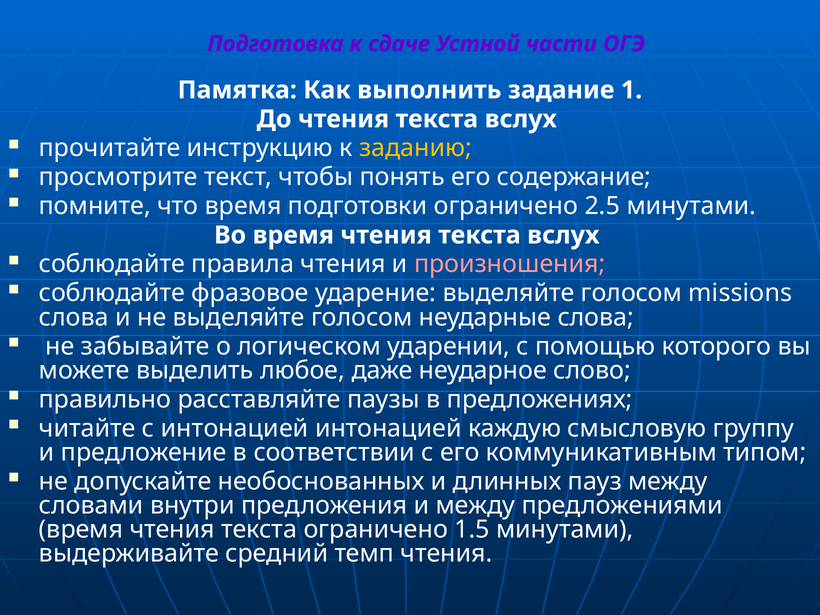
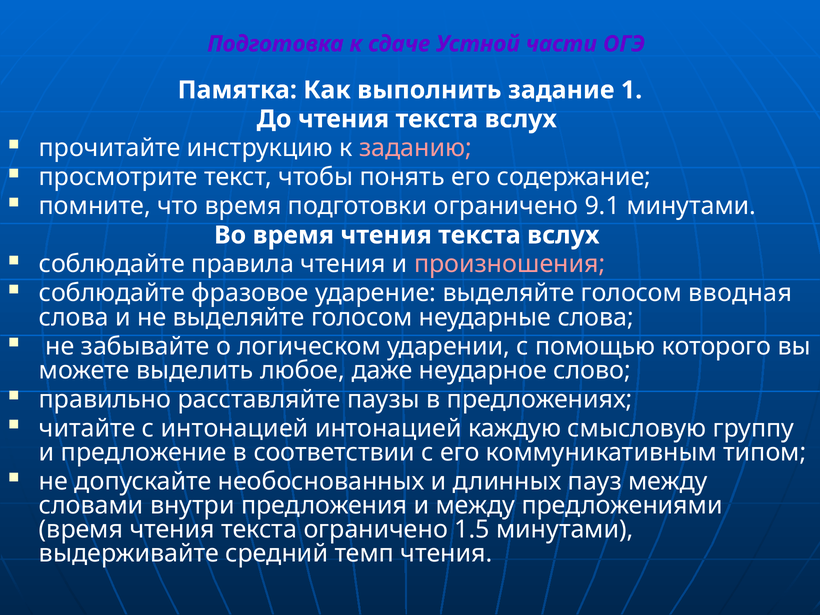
заданию colour: yellow -> pink
2.5: 2.5 -> 9.1
missions: missions -> вводная
